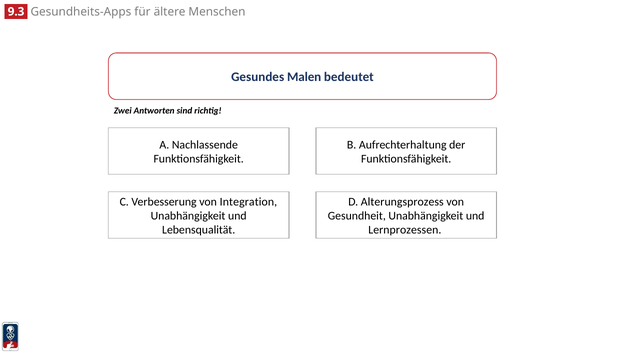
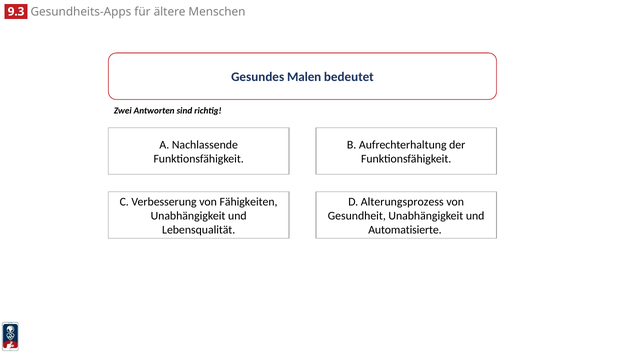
Integration: Integration -> Fähigkeiten
Lernprozessen: Lernprozessen -> Automatisierte
